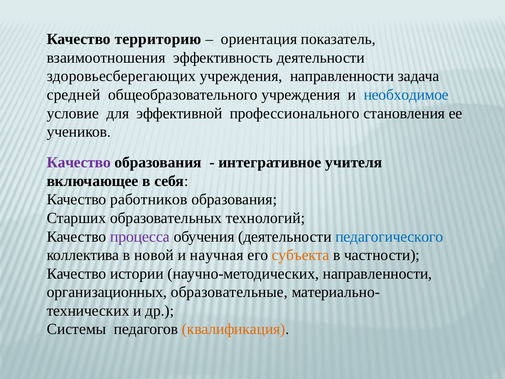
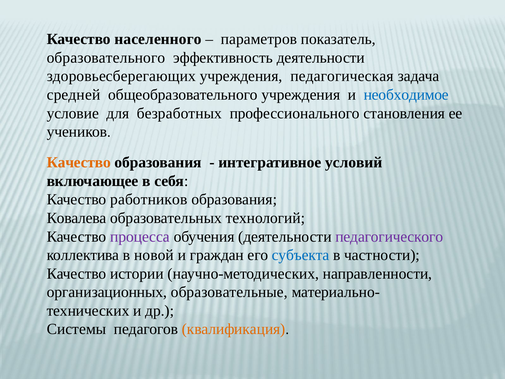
территорию: территорию -> населенного
ориентация: ориентация -> параметров
взаимоотношения: взаимоотношения -> образовательного
учреждения направленности: направленности -> педагогическая
эффективной: эффективной -> безработных
Качество at (79, 162) colour: purple -> orange
учителя: учителя -> условий
Старших: Старших -> Ковалева
педагогического colour: blue -> purple
научная: научная -> граждан
субъекта colour: orange -> blue
